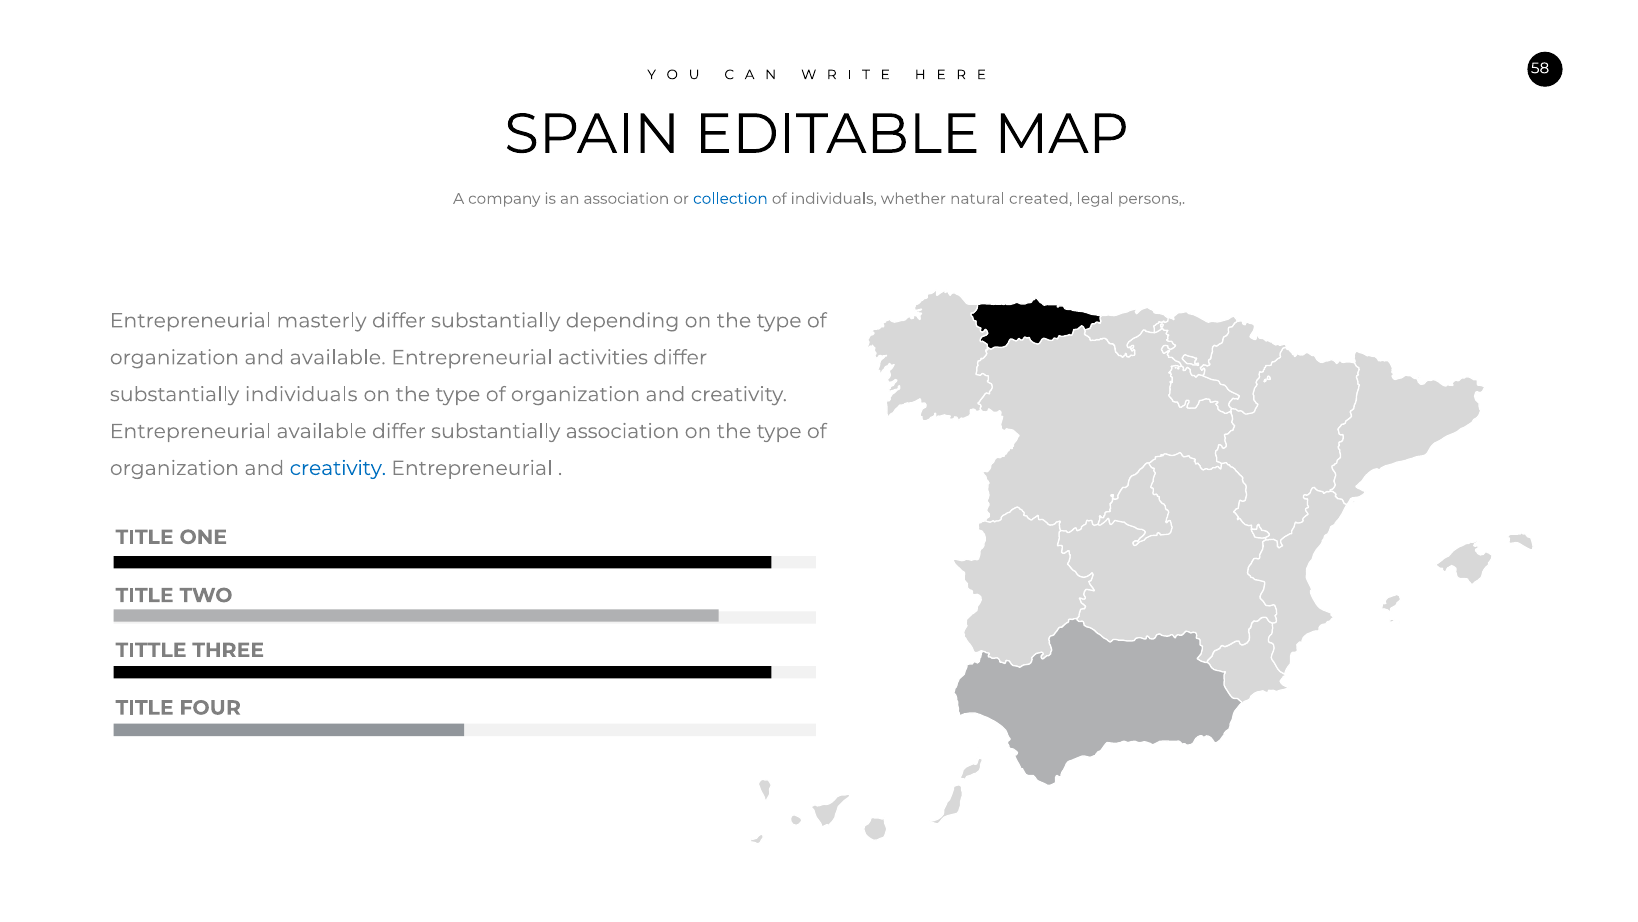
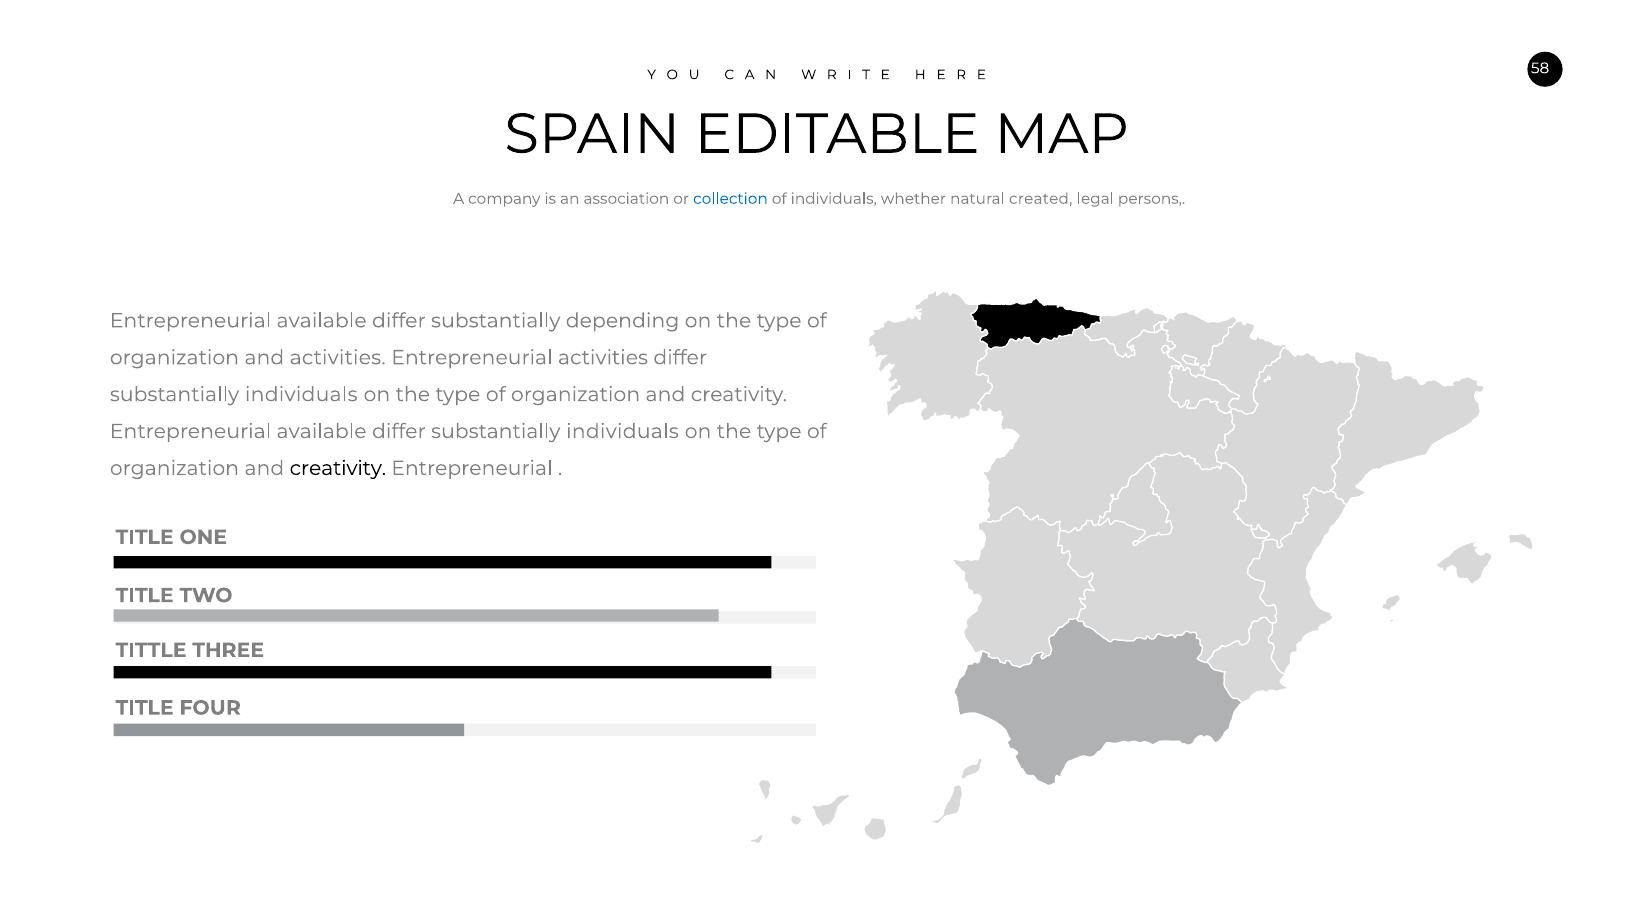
masterly at (322, 321): masterly -> available
and available: available -> activities
association at (623, 431): association -> individuals
creativity at (338, 468) colour: blue -> black
